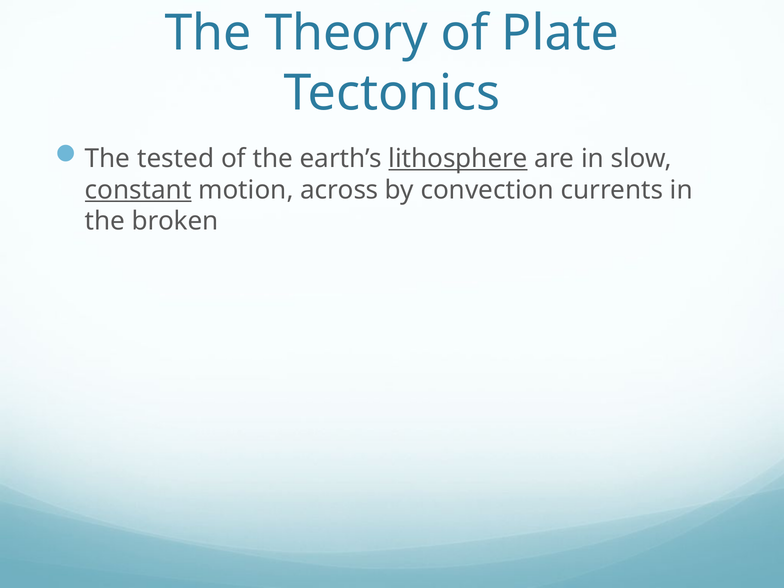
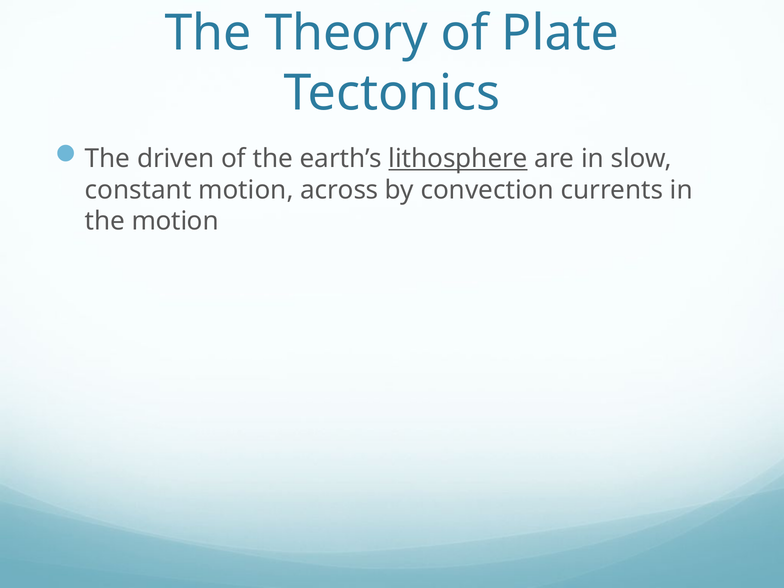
tested: tested -> driven
constant underline: present -> none
the broken: broken -> motion
